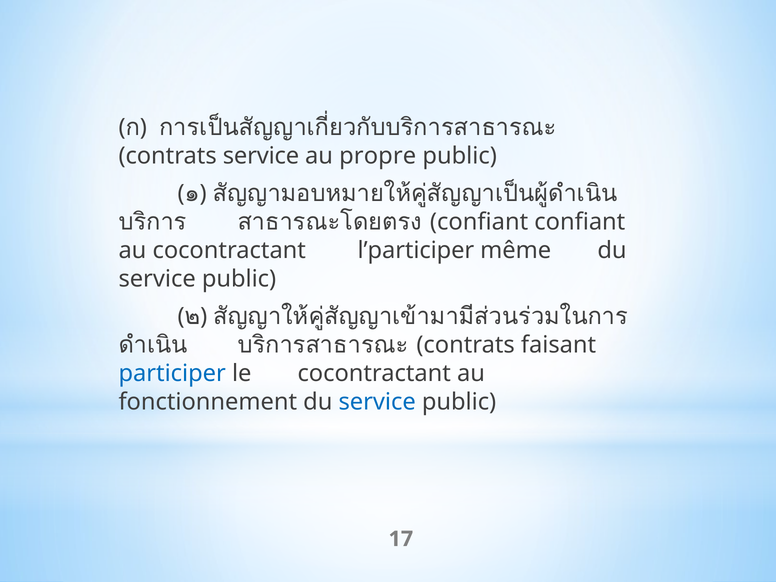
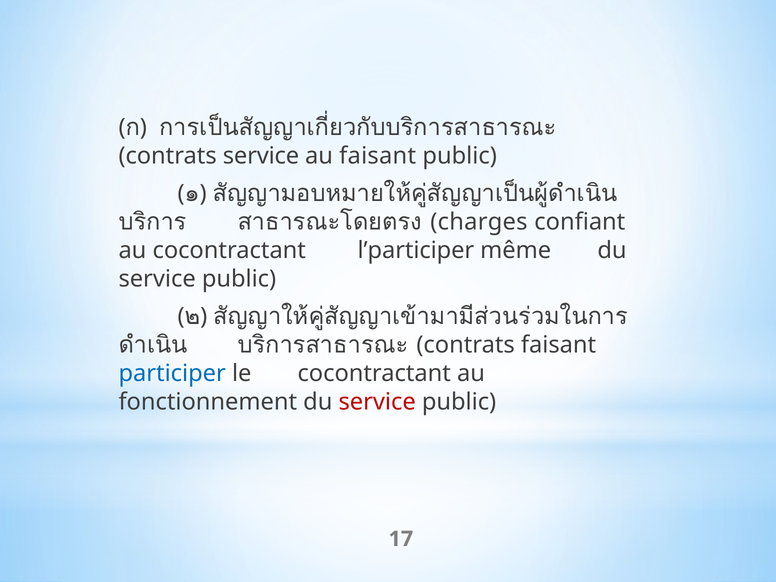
au propre: propre -> faisant
confiant at (479, 222): confiant -> charges
service at (377, 402) colour: blue -> red
